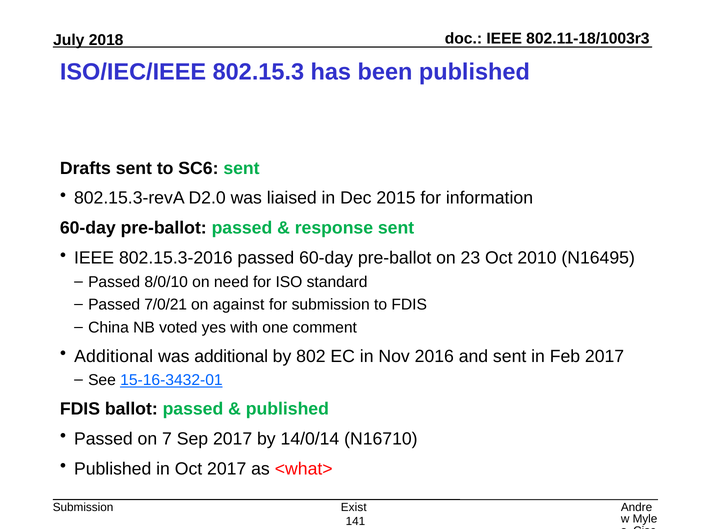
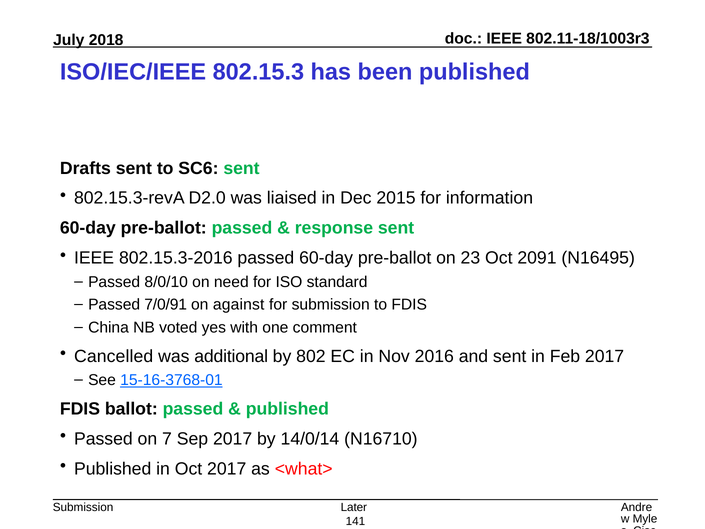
2010: 2010 -> 2091
7/0/21: 7/0/21 -> 7/0/91
Additional at (114, 356): Additional -> Cancelled
15-16-3432-01: 15-16-3432-01 -> 15-16-3768-01
Exist: Exist -> Later
